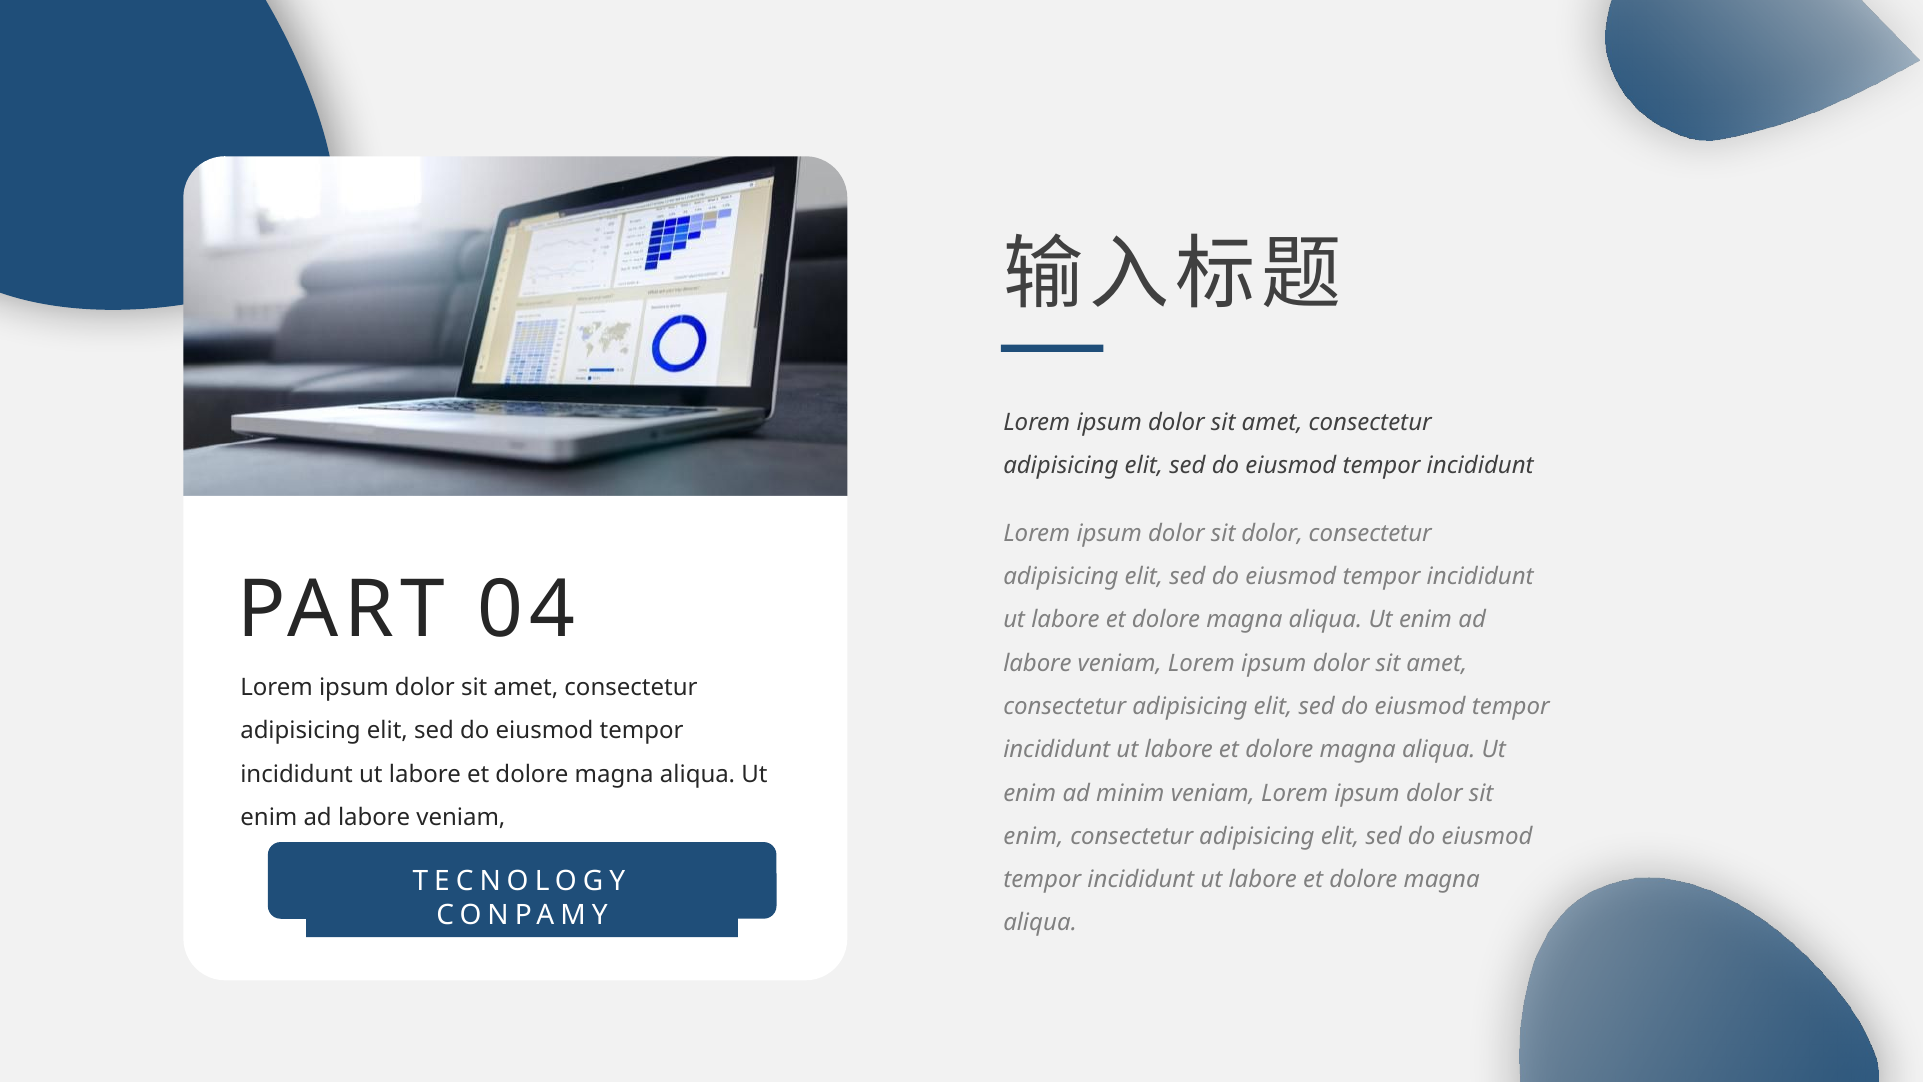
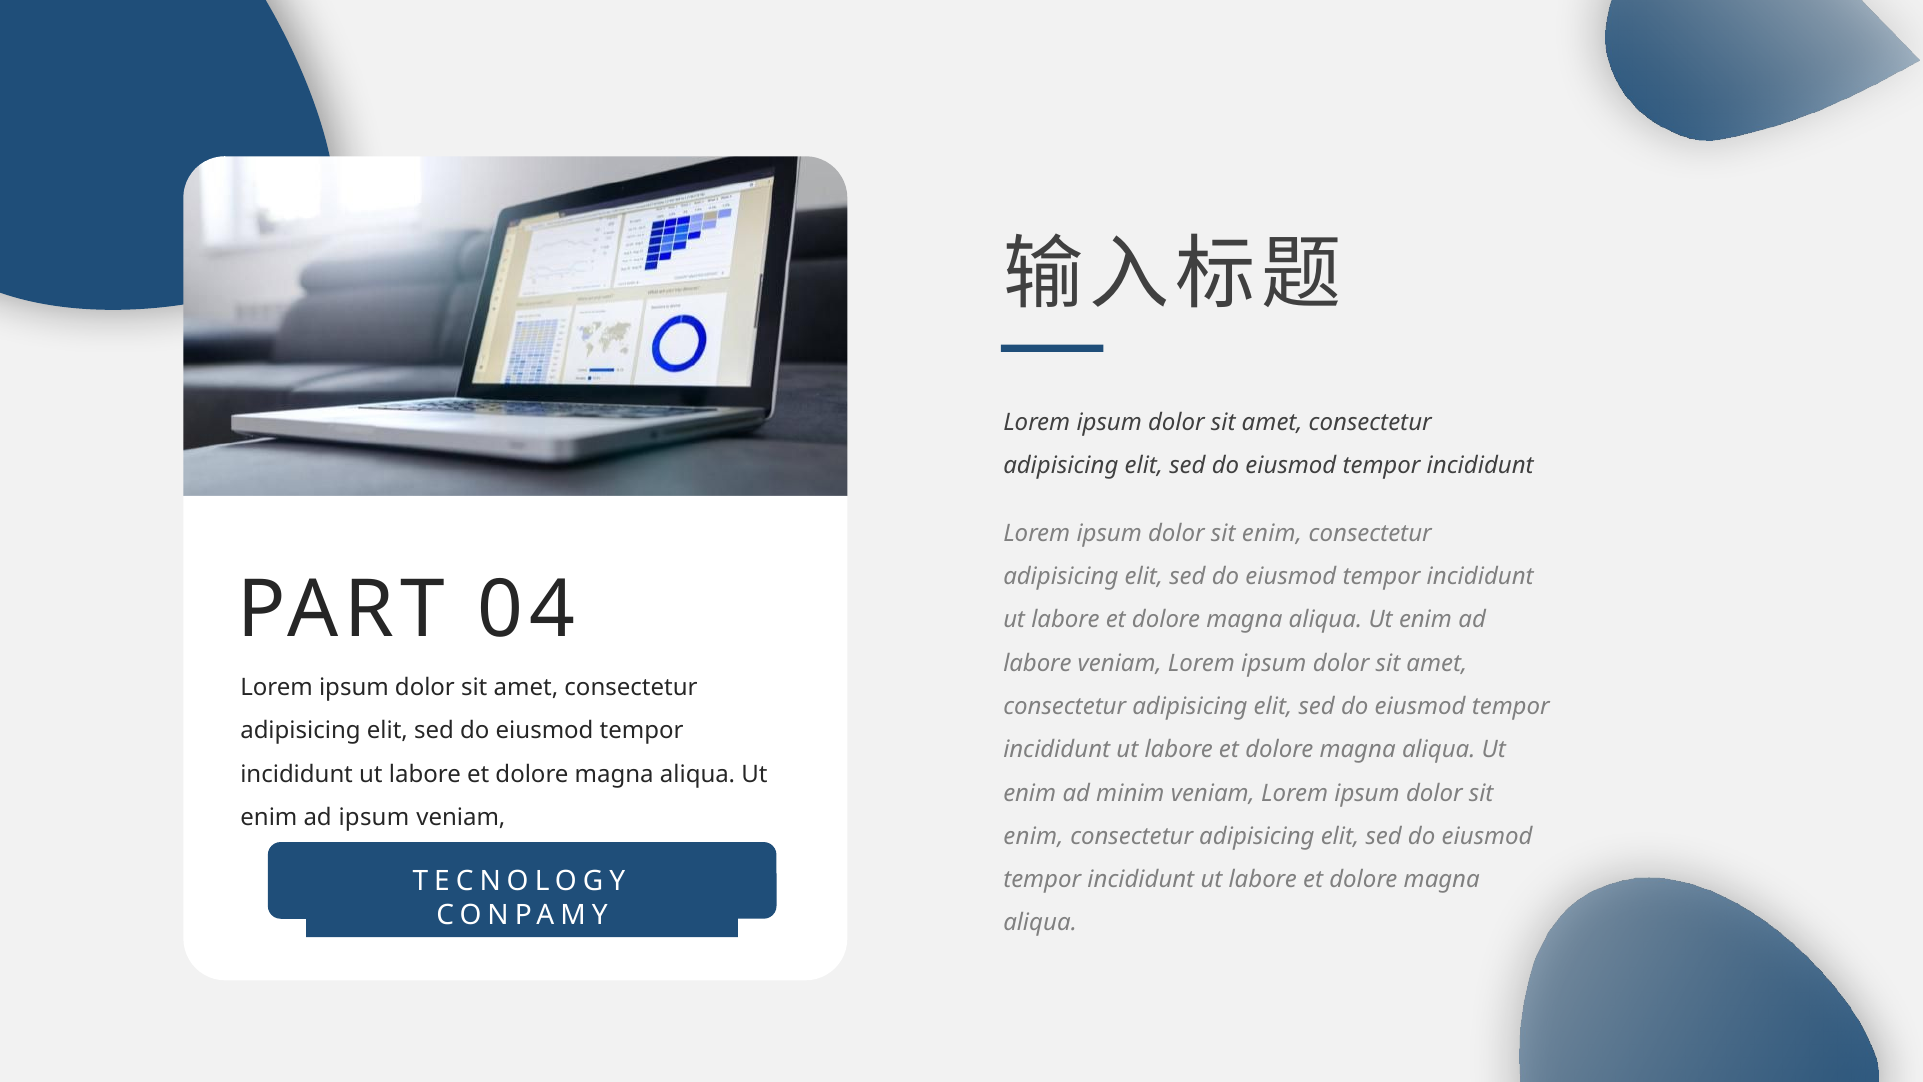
dolor at (1272, 533): dolor -> enim
labore at (374, 817): labore -> ipsum
